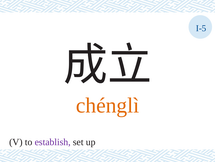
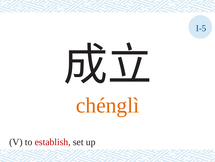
establish colour: purple -> red
